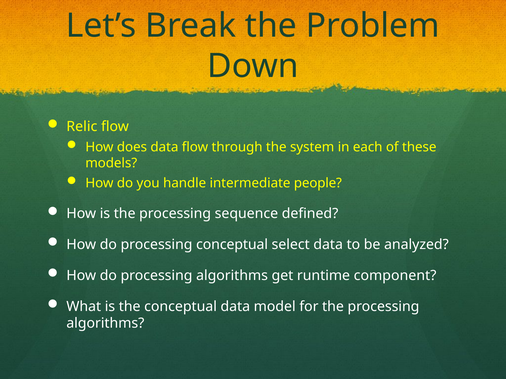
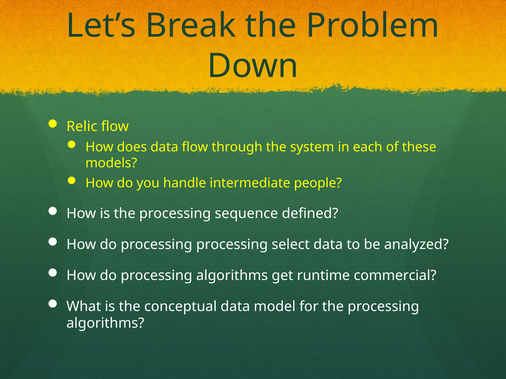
processing conceptual: conceptual -> processing
component: component -> commercial
